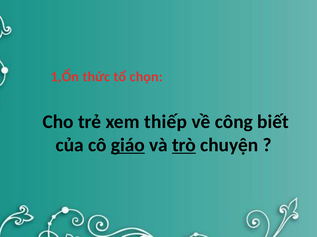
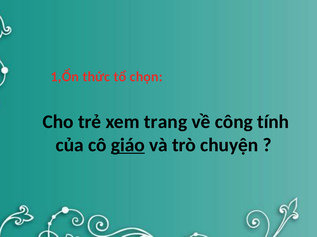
thiếp: thiếp -> trang
biết: biết -> tính
trò underline: present -> none
